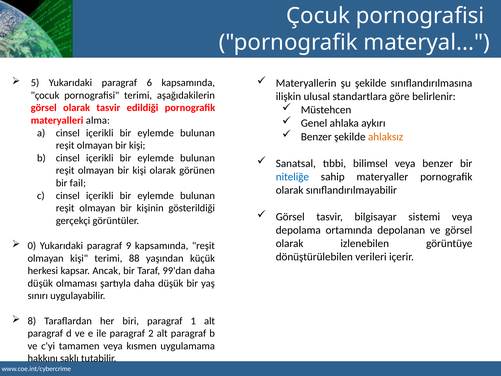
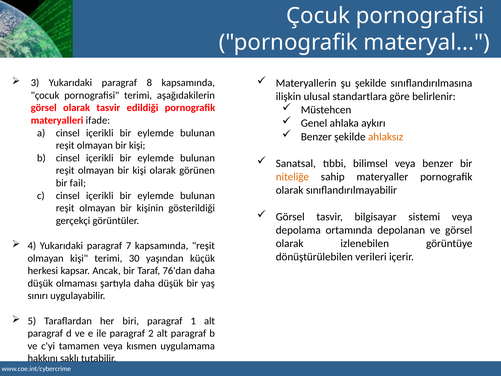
5: 5 -> 3
6: 6 -> 8
alma: alma -> ifade
niteliğe colour: blue -> orange
0: 0 -> 4
9: 9 -> 7
88: 88 -> 30
99'dan: 99'dan -> 76'dan
8: 8 -> 5
